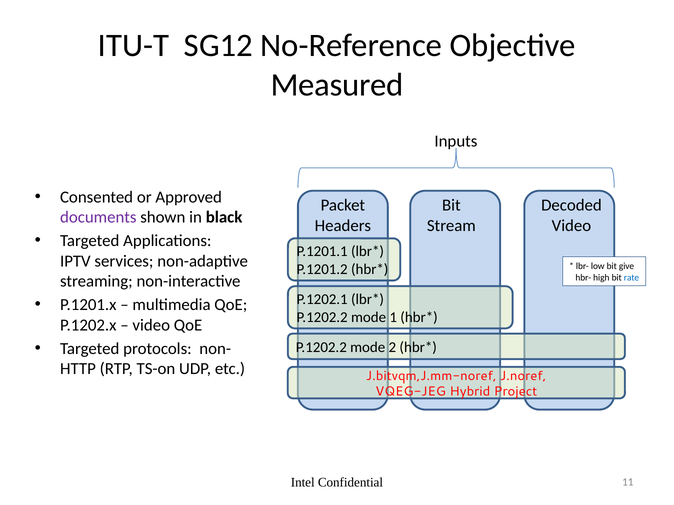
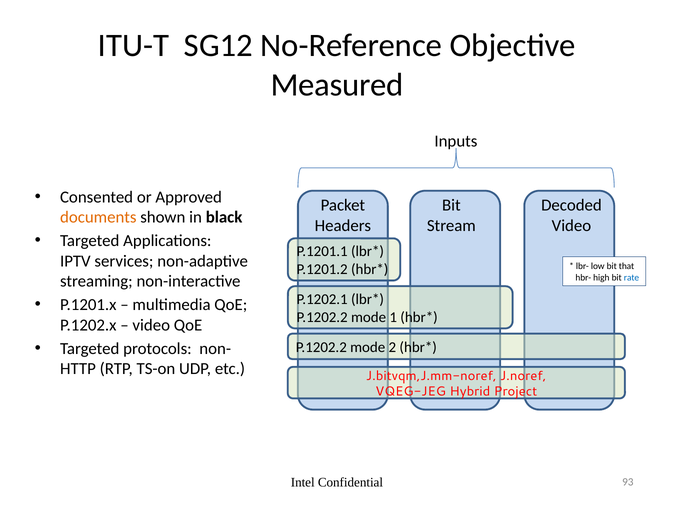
documents colour: purple -> orange
give: give -> that
11: 11 -> 93
